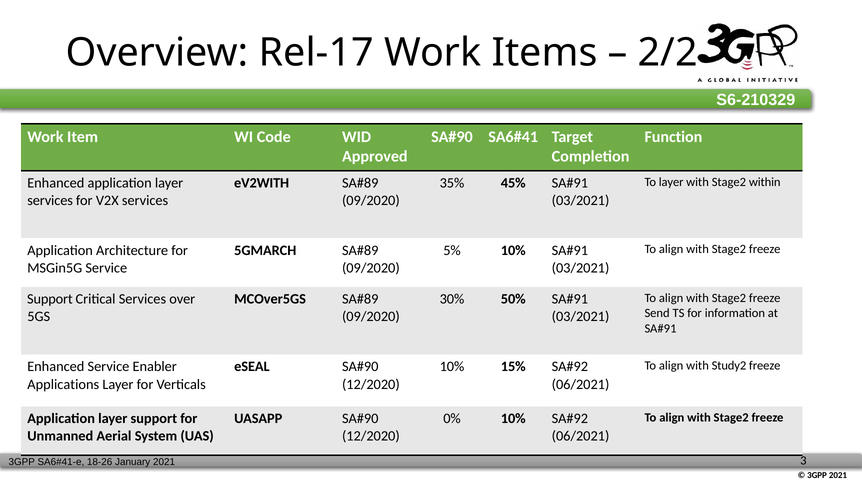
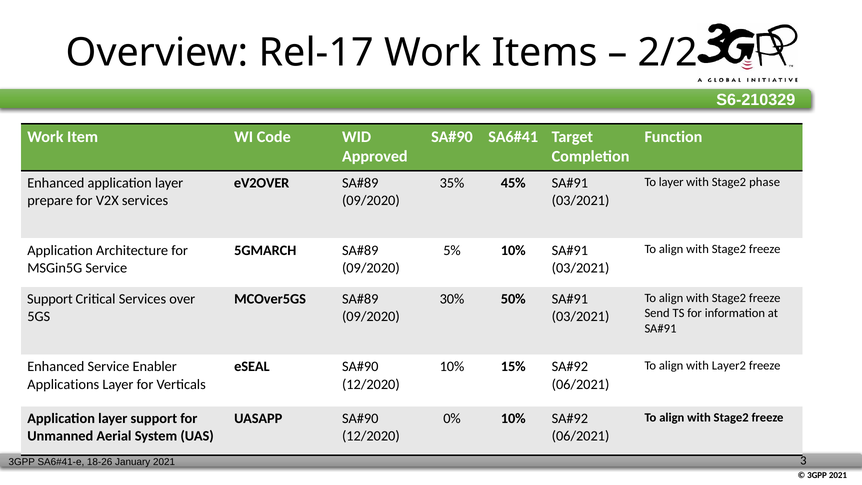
within: within -> phase
eV2WITH: eV2WITH -> eV2OVER
services at (50, 201): services -> prepare
Study2: Study2 -> Layer2
